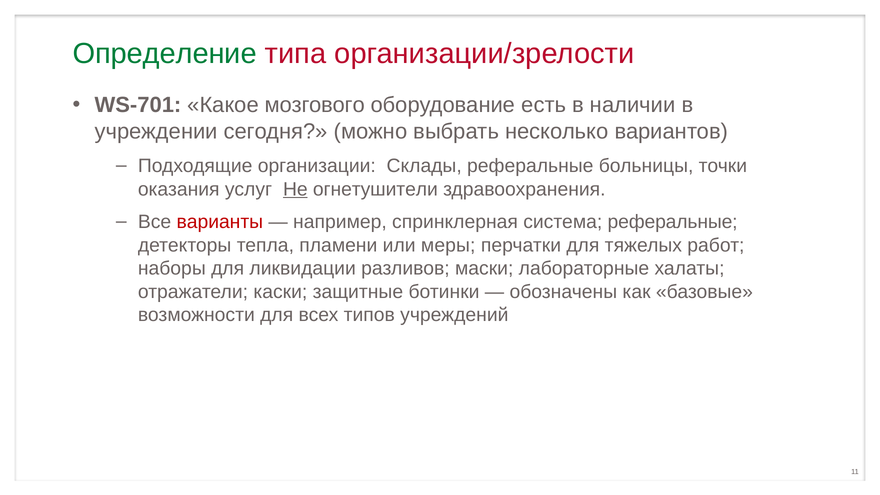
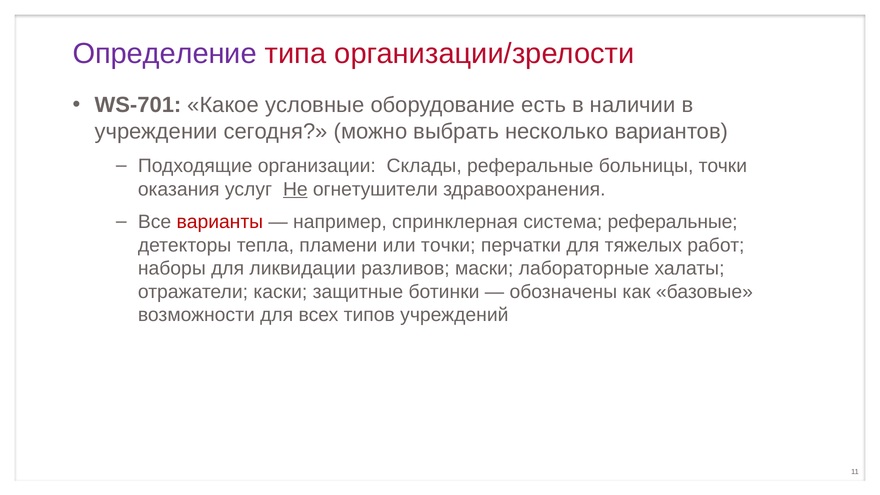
Определение colour: green -> purple
мозгового: мозгового -> условные
или меры: меры -> точки
